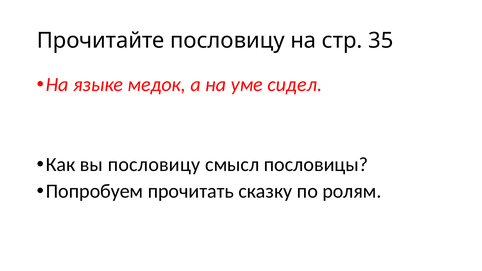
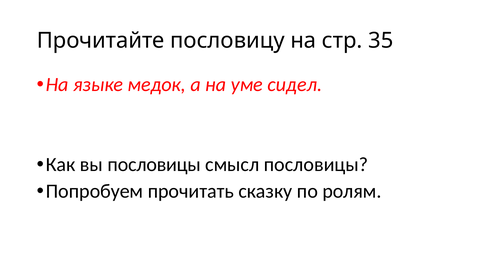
вы пословицу: пословицу -> пословицы
